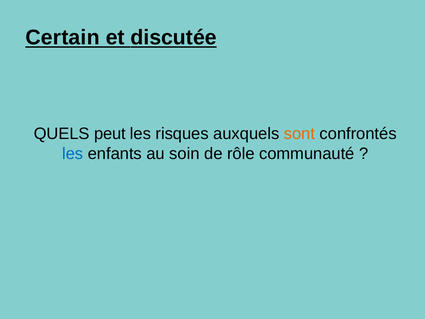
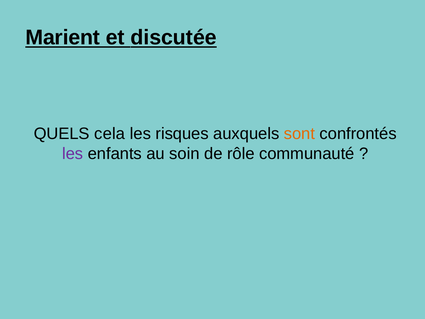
Certain: Certain -> Marient
peut: peut -> cela
les at (73, 153) colour: blue -> purple
